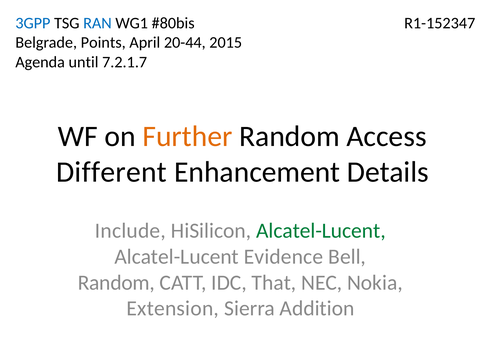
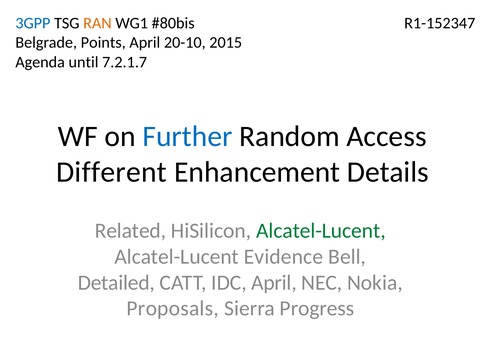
RAN colour: blue -> orange
20-44: 20-44 -> 20-10
Further colour: orange -> blue
Include: Include -> Related
Random at (116, 282): Random -> Detailed
IDC That: That -> April
Extension: Extension -> Proposals
Addition: Addition -> Progress
